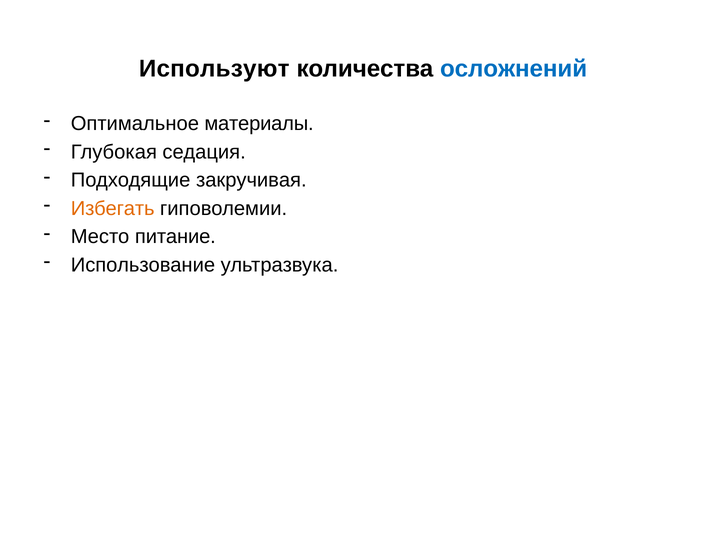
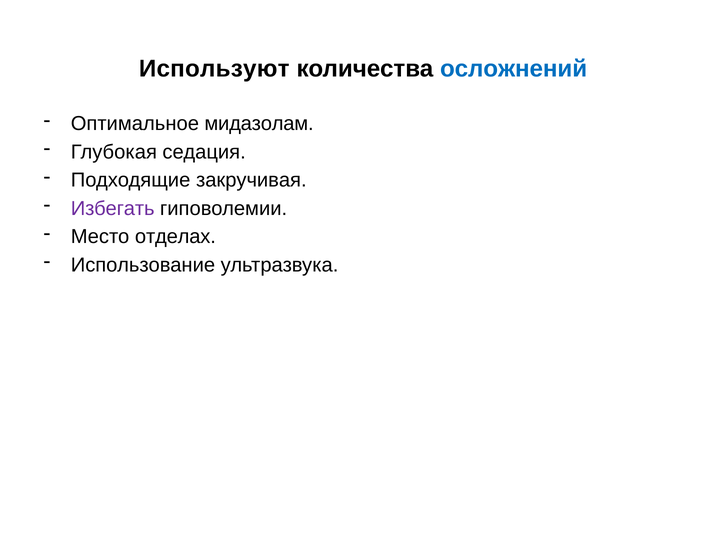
материалы: материалы -> мидазолам
Избегать colour: orange -> purple
питание: питание -> отделах
